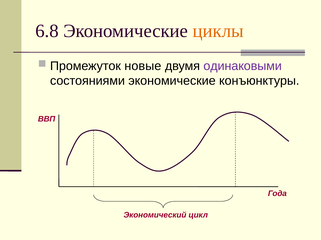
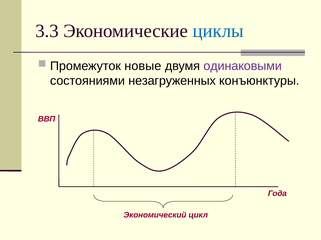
6.8: 6.8 -> 3.3
циклы colour: orange -> blue
состояниями экономические: экономические -> незагруженных
